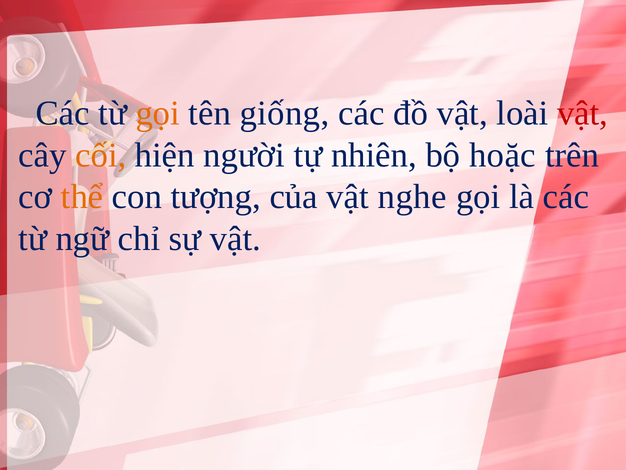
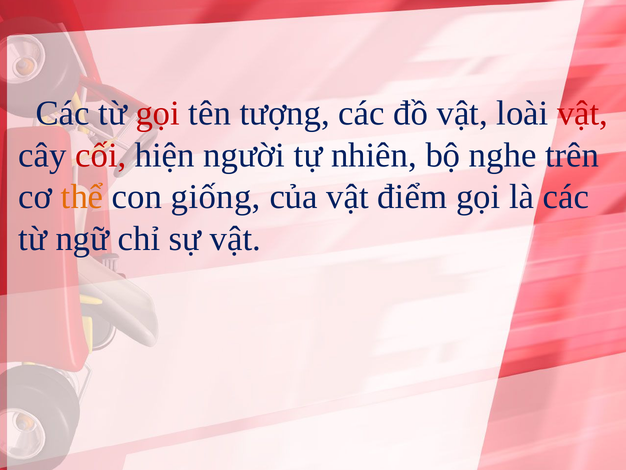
gọi at (158, 113) colour: orange -> red
giống: giống -> tượng
cối colour: orange -> red
hoặc: hoặc -> nghe
tượng: tượng -> giống
nghe: nghe -> điểm
